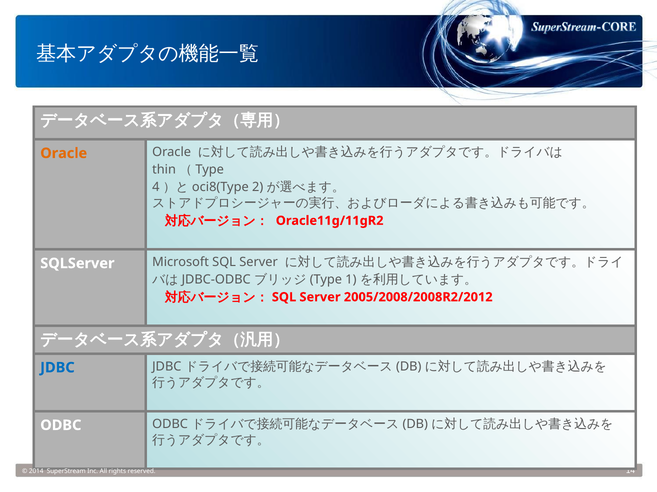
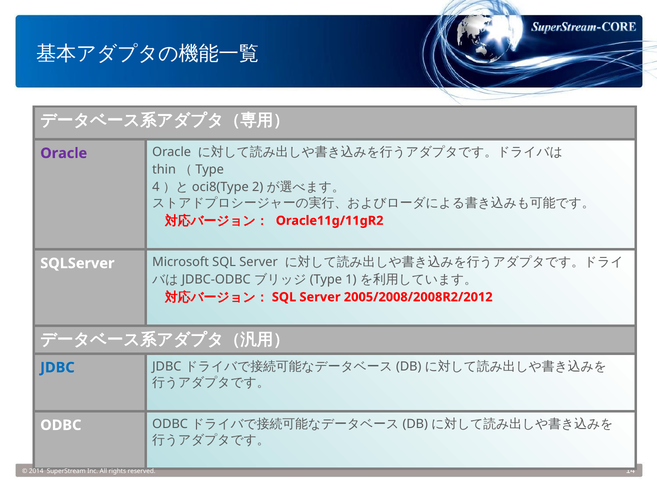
Oracle at (64, 154) colour: orange -> purple
